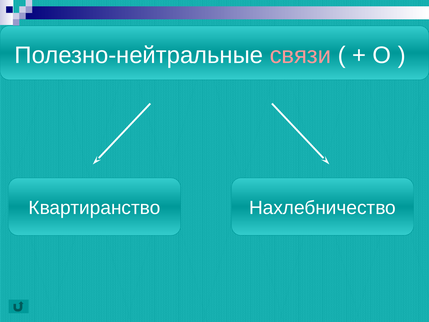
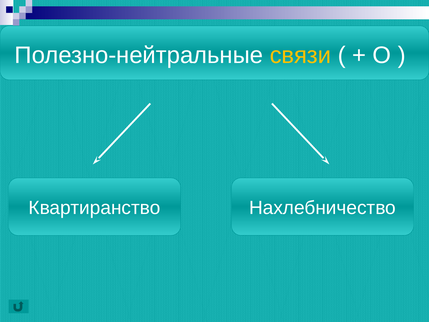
связи colour: pink -> yellow
